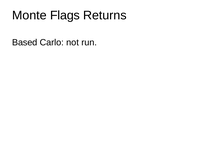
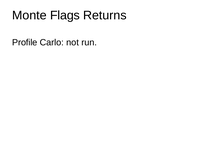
Based: Based -> Profile
